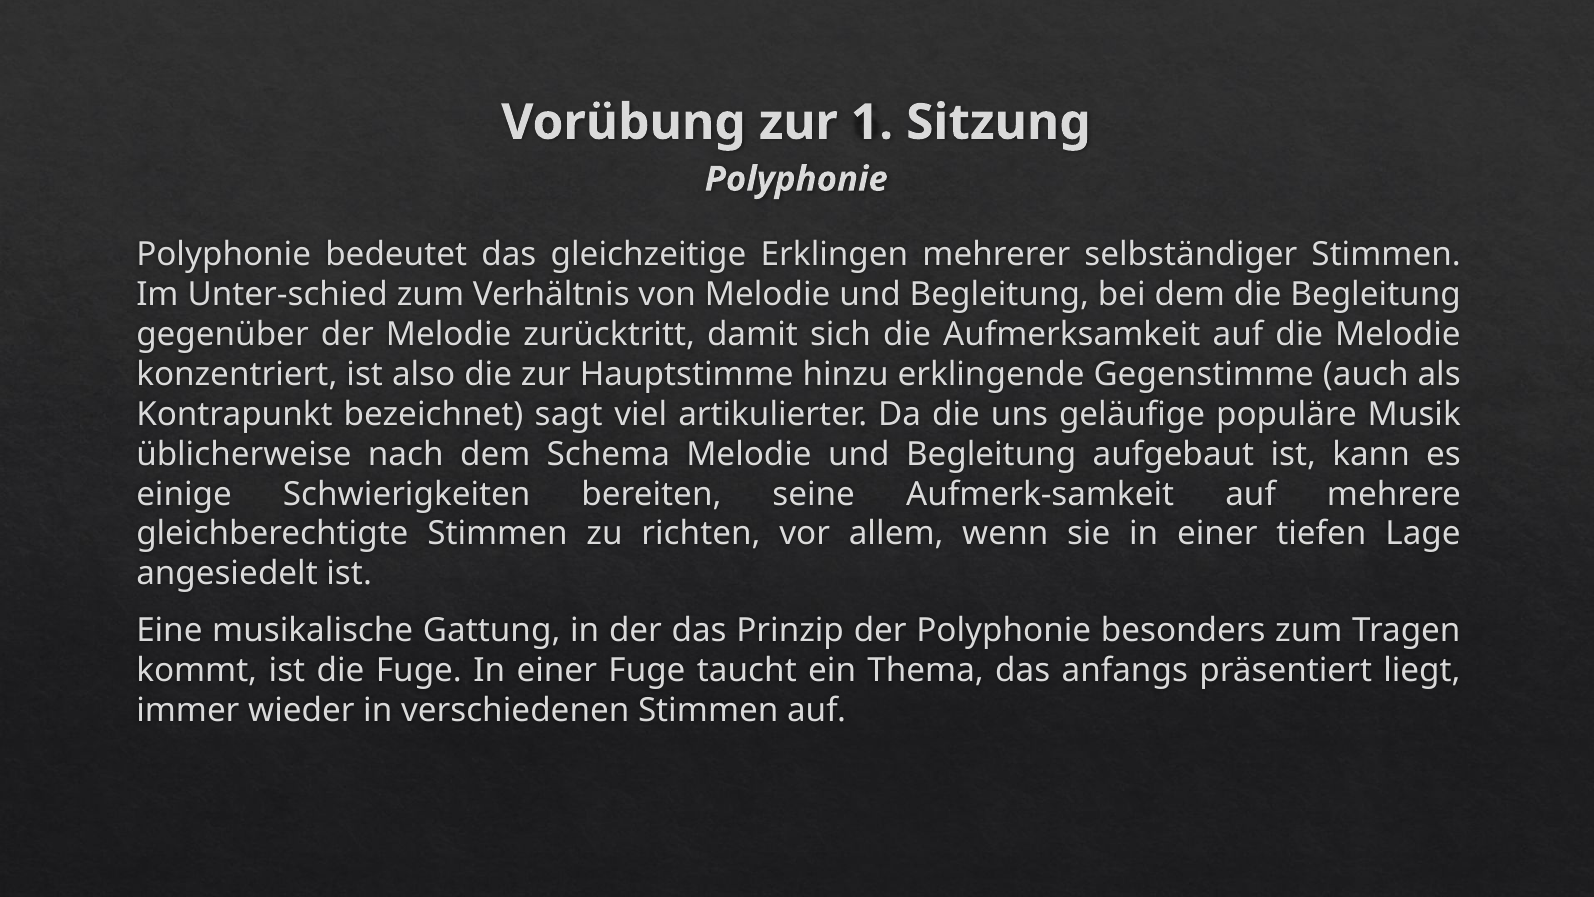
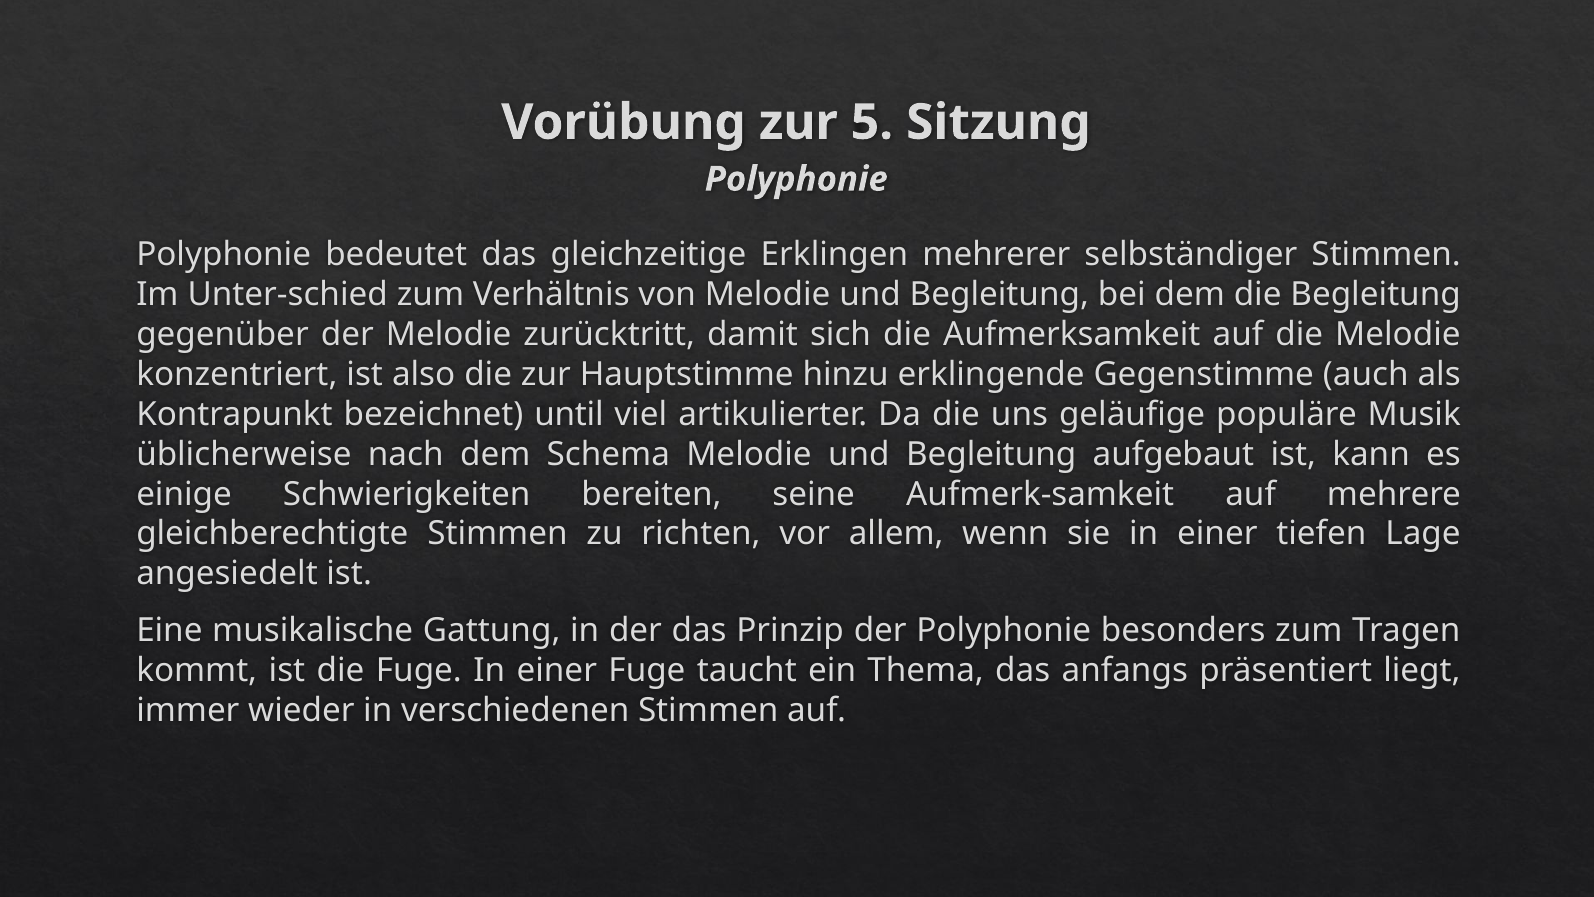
1: 1 -> 5
sagt: sagt -> until
